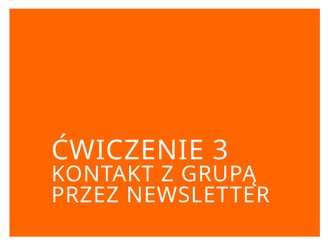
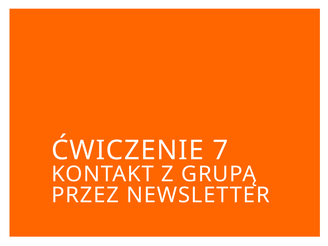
3: 3 -> 7
